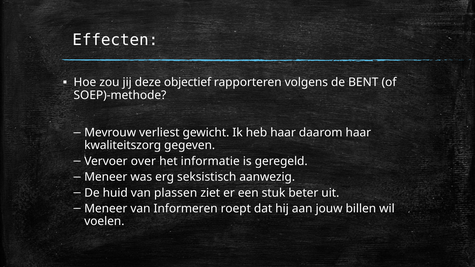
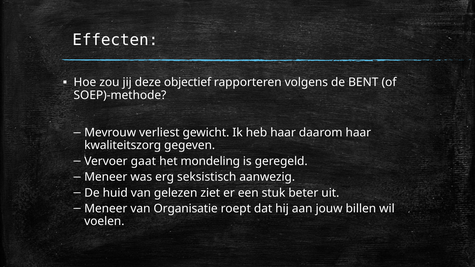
over: over -> gaat
informatie: informatie -> mondeling
plassen: plassen -> gelezen
Informeren: Informeren -> Organisatie
